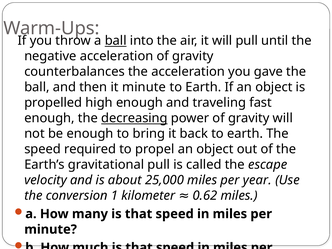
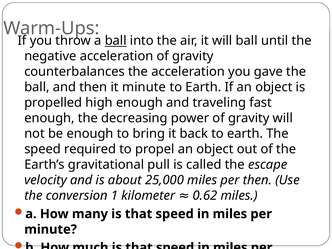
will pull: pull -> ball
decreasing underline: present -> none
per year: year -> then
